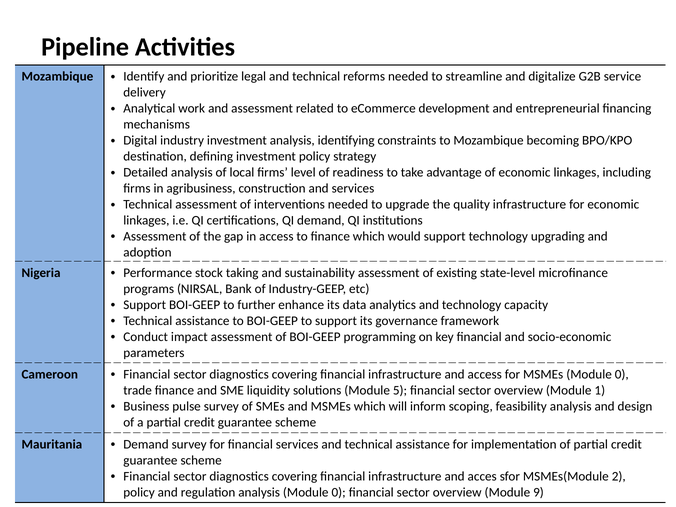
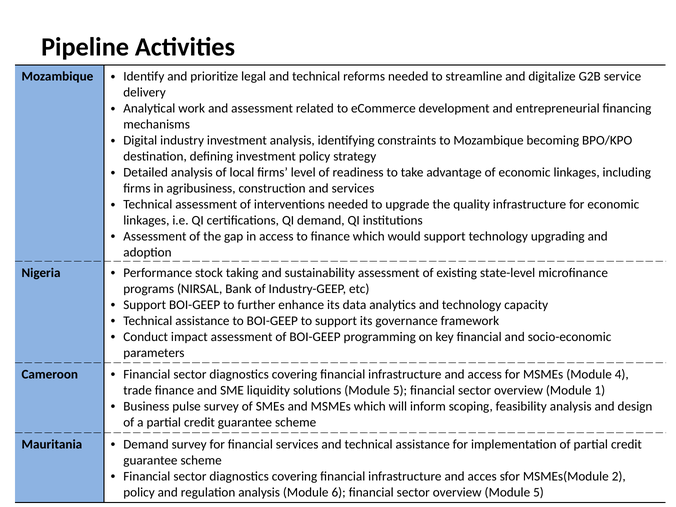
MSMEs Module 0: 0 -> 4
analysis Module 0: 0 -> 6
overview Module 9: 9 -> 5
